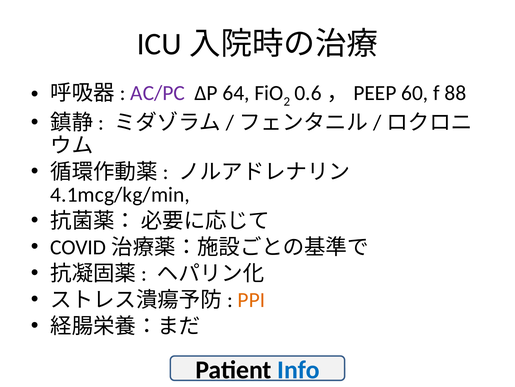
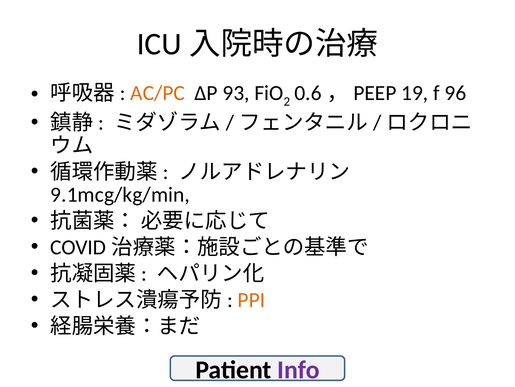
AC/PC colour: purple -> orange
64: 64 -> 93
60: 60 -> 19
88: 88 -> 96
4.1mcg/kg/min: 4.1mcg/kg/min -> 9.1mcg/kg/min
Info colour: blue -> purple
